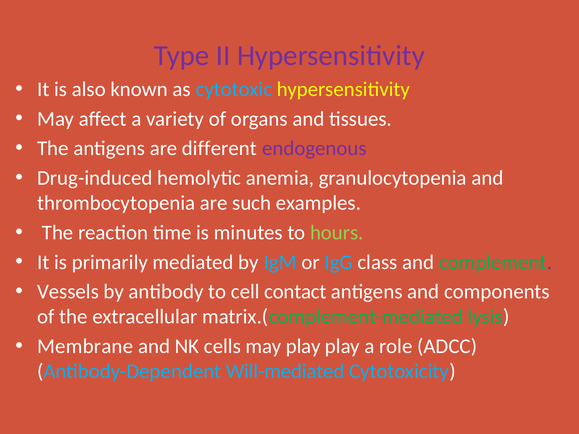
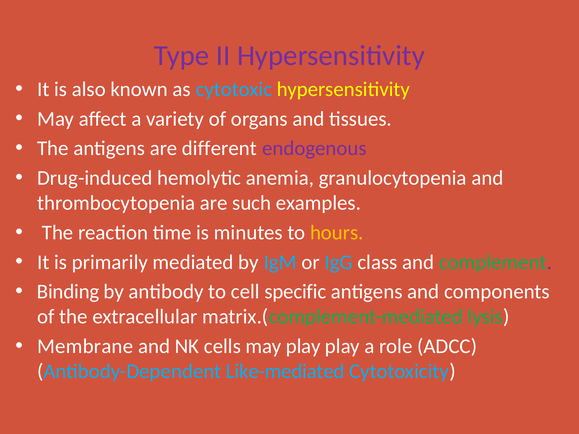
hours colour: light green -> yellow
Vessels: Vessels -> Binding
contact: contact -> specific
Will-mediated: Will-mediated -> Like-mediated
